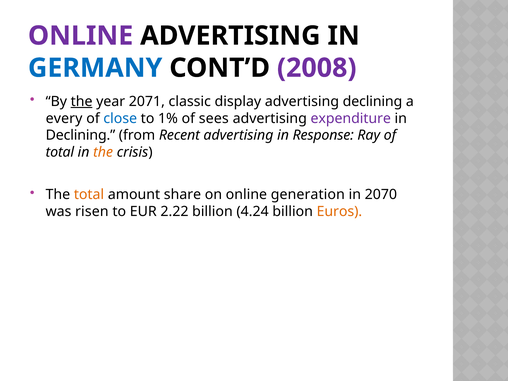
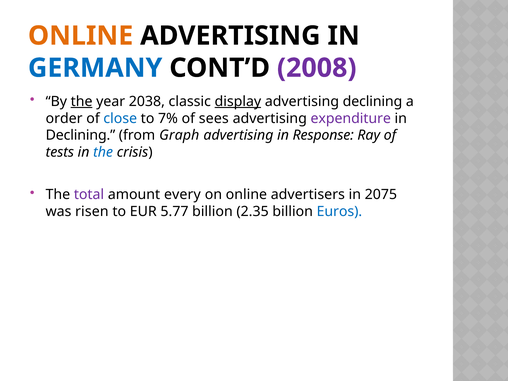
ONLINE at (81, 36) colour: purple -> orange
2071: 2071 -> 2038
display underline: none -> present
every: every -> order
1%: 1% -> 7%
Recent: Recent -> Graph
total at (60, 152): total -> tests
the at (103, 152) colour: orange -> blue
total at (89, 195) colour: orange -> purple
share: share -> every
generation: generation -> advertisers
2070: 2070 -> 2075
2.22: 2.22 -> 5.77
4.24: 4.24 -> 2.35
Euros colour: orange -> blue
